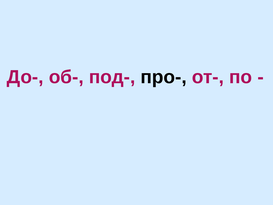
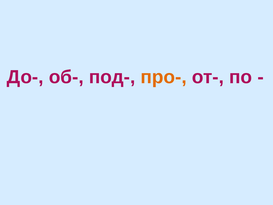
про- colour: black -> orange
